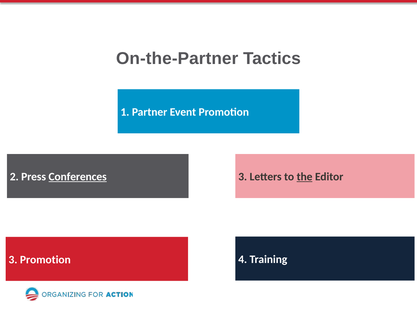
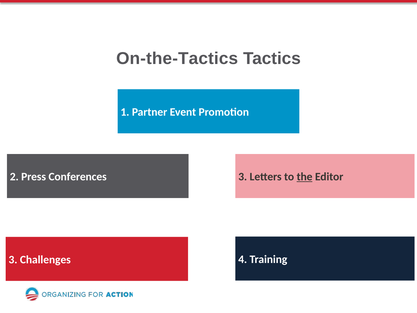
On-the-Partner: On-the-Partner -> On-the-Tactics
Conferences underline: present -> none
3 Promotion: Promotion -> Challenges
